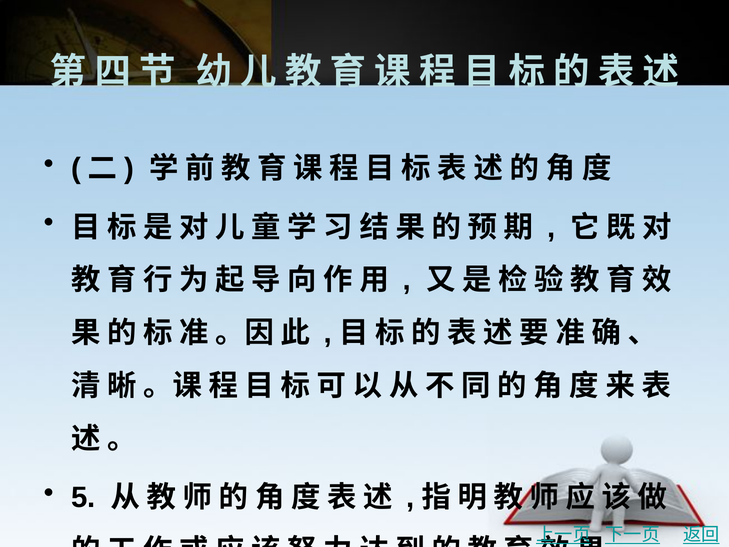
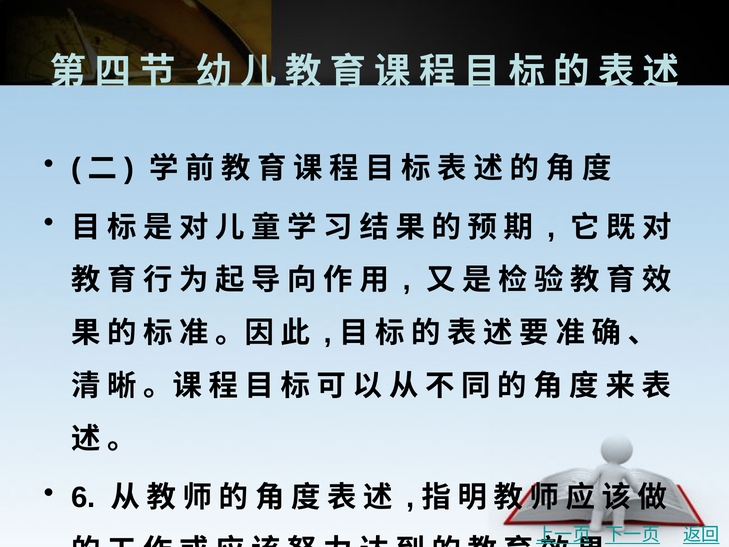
5: 5 -> 6
